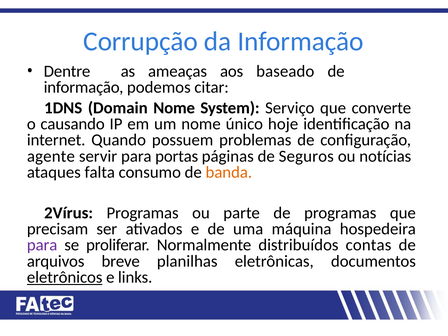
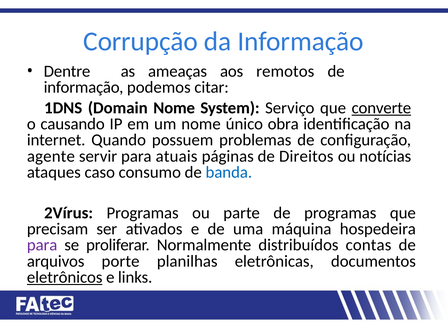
baseado: baseado -> remotos
converte underline: none -> present
hoje: hoje -> obra
portas: portas -> atuais
Seguros: Seguros -> Direitos
falta: falta -> caso
banda colour: orange -> blue
breve: breve -> porte
